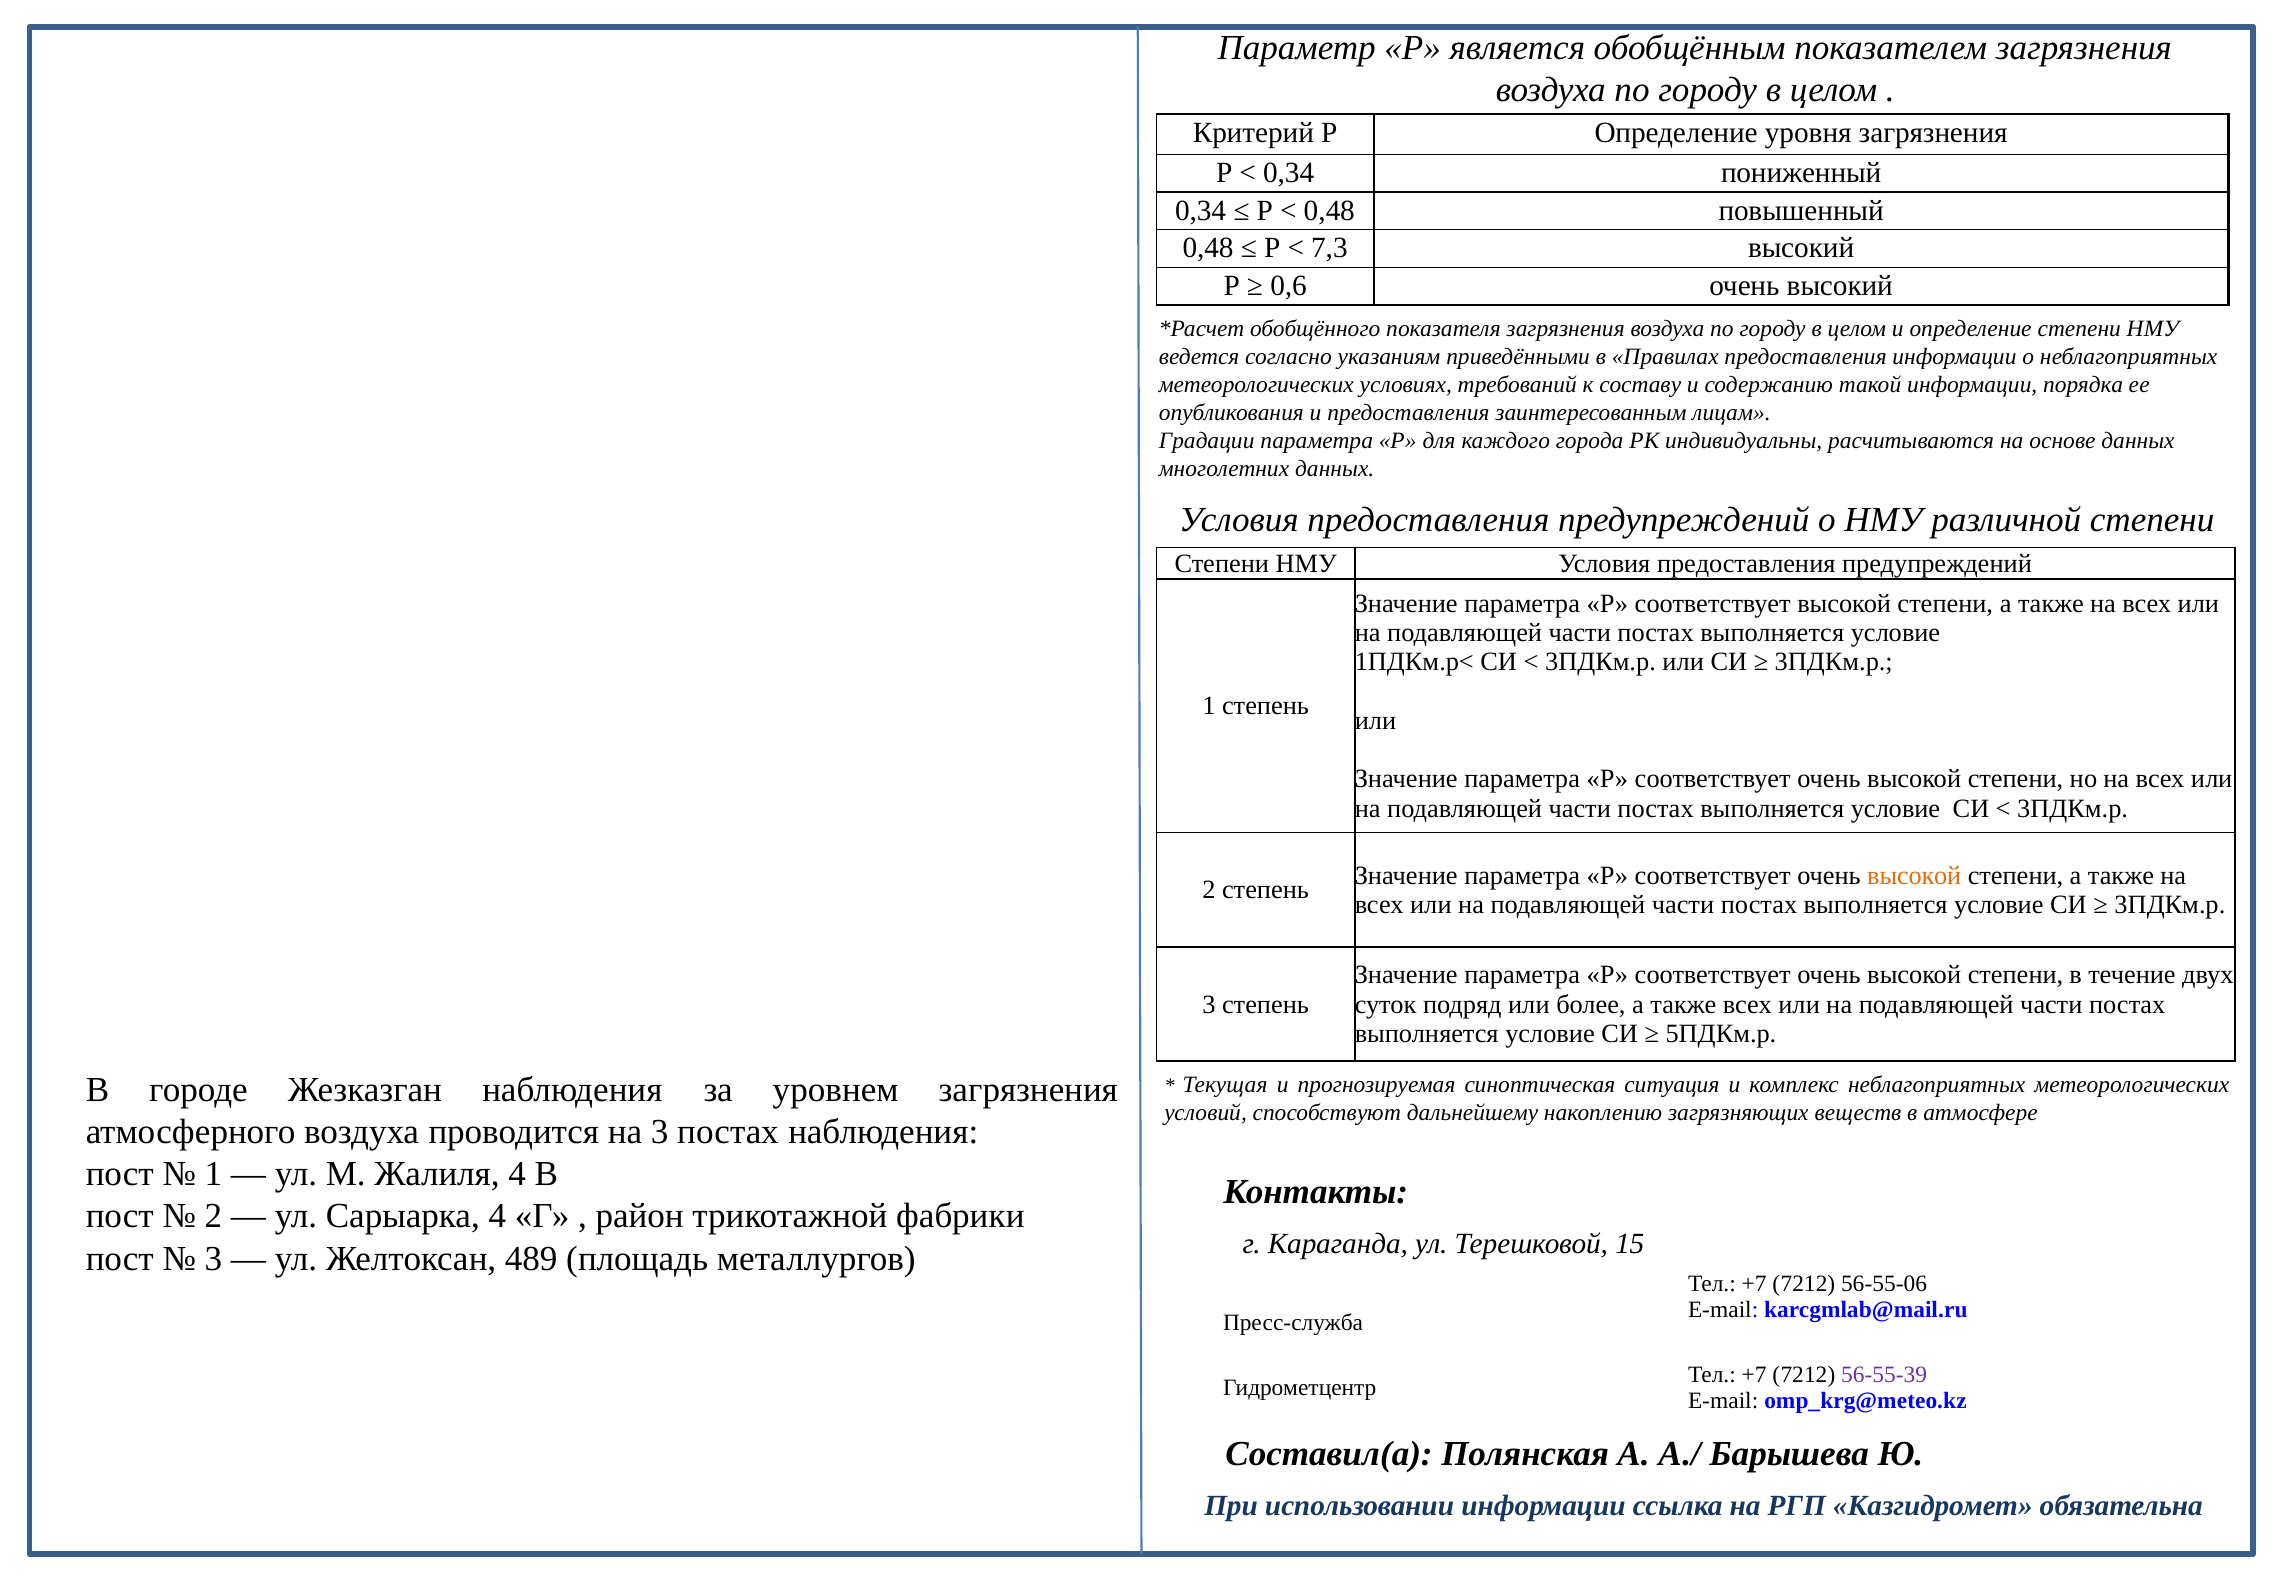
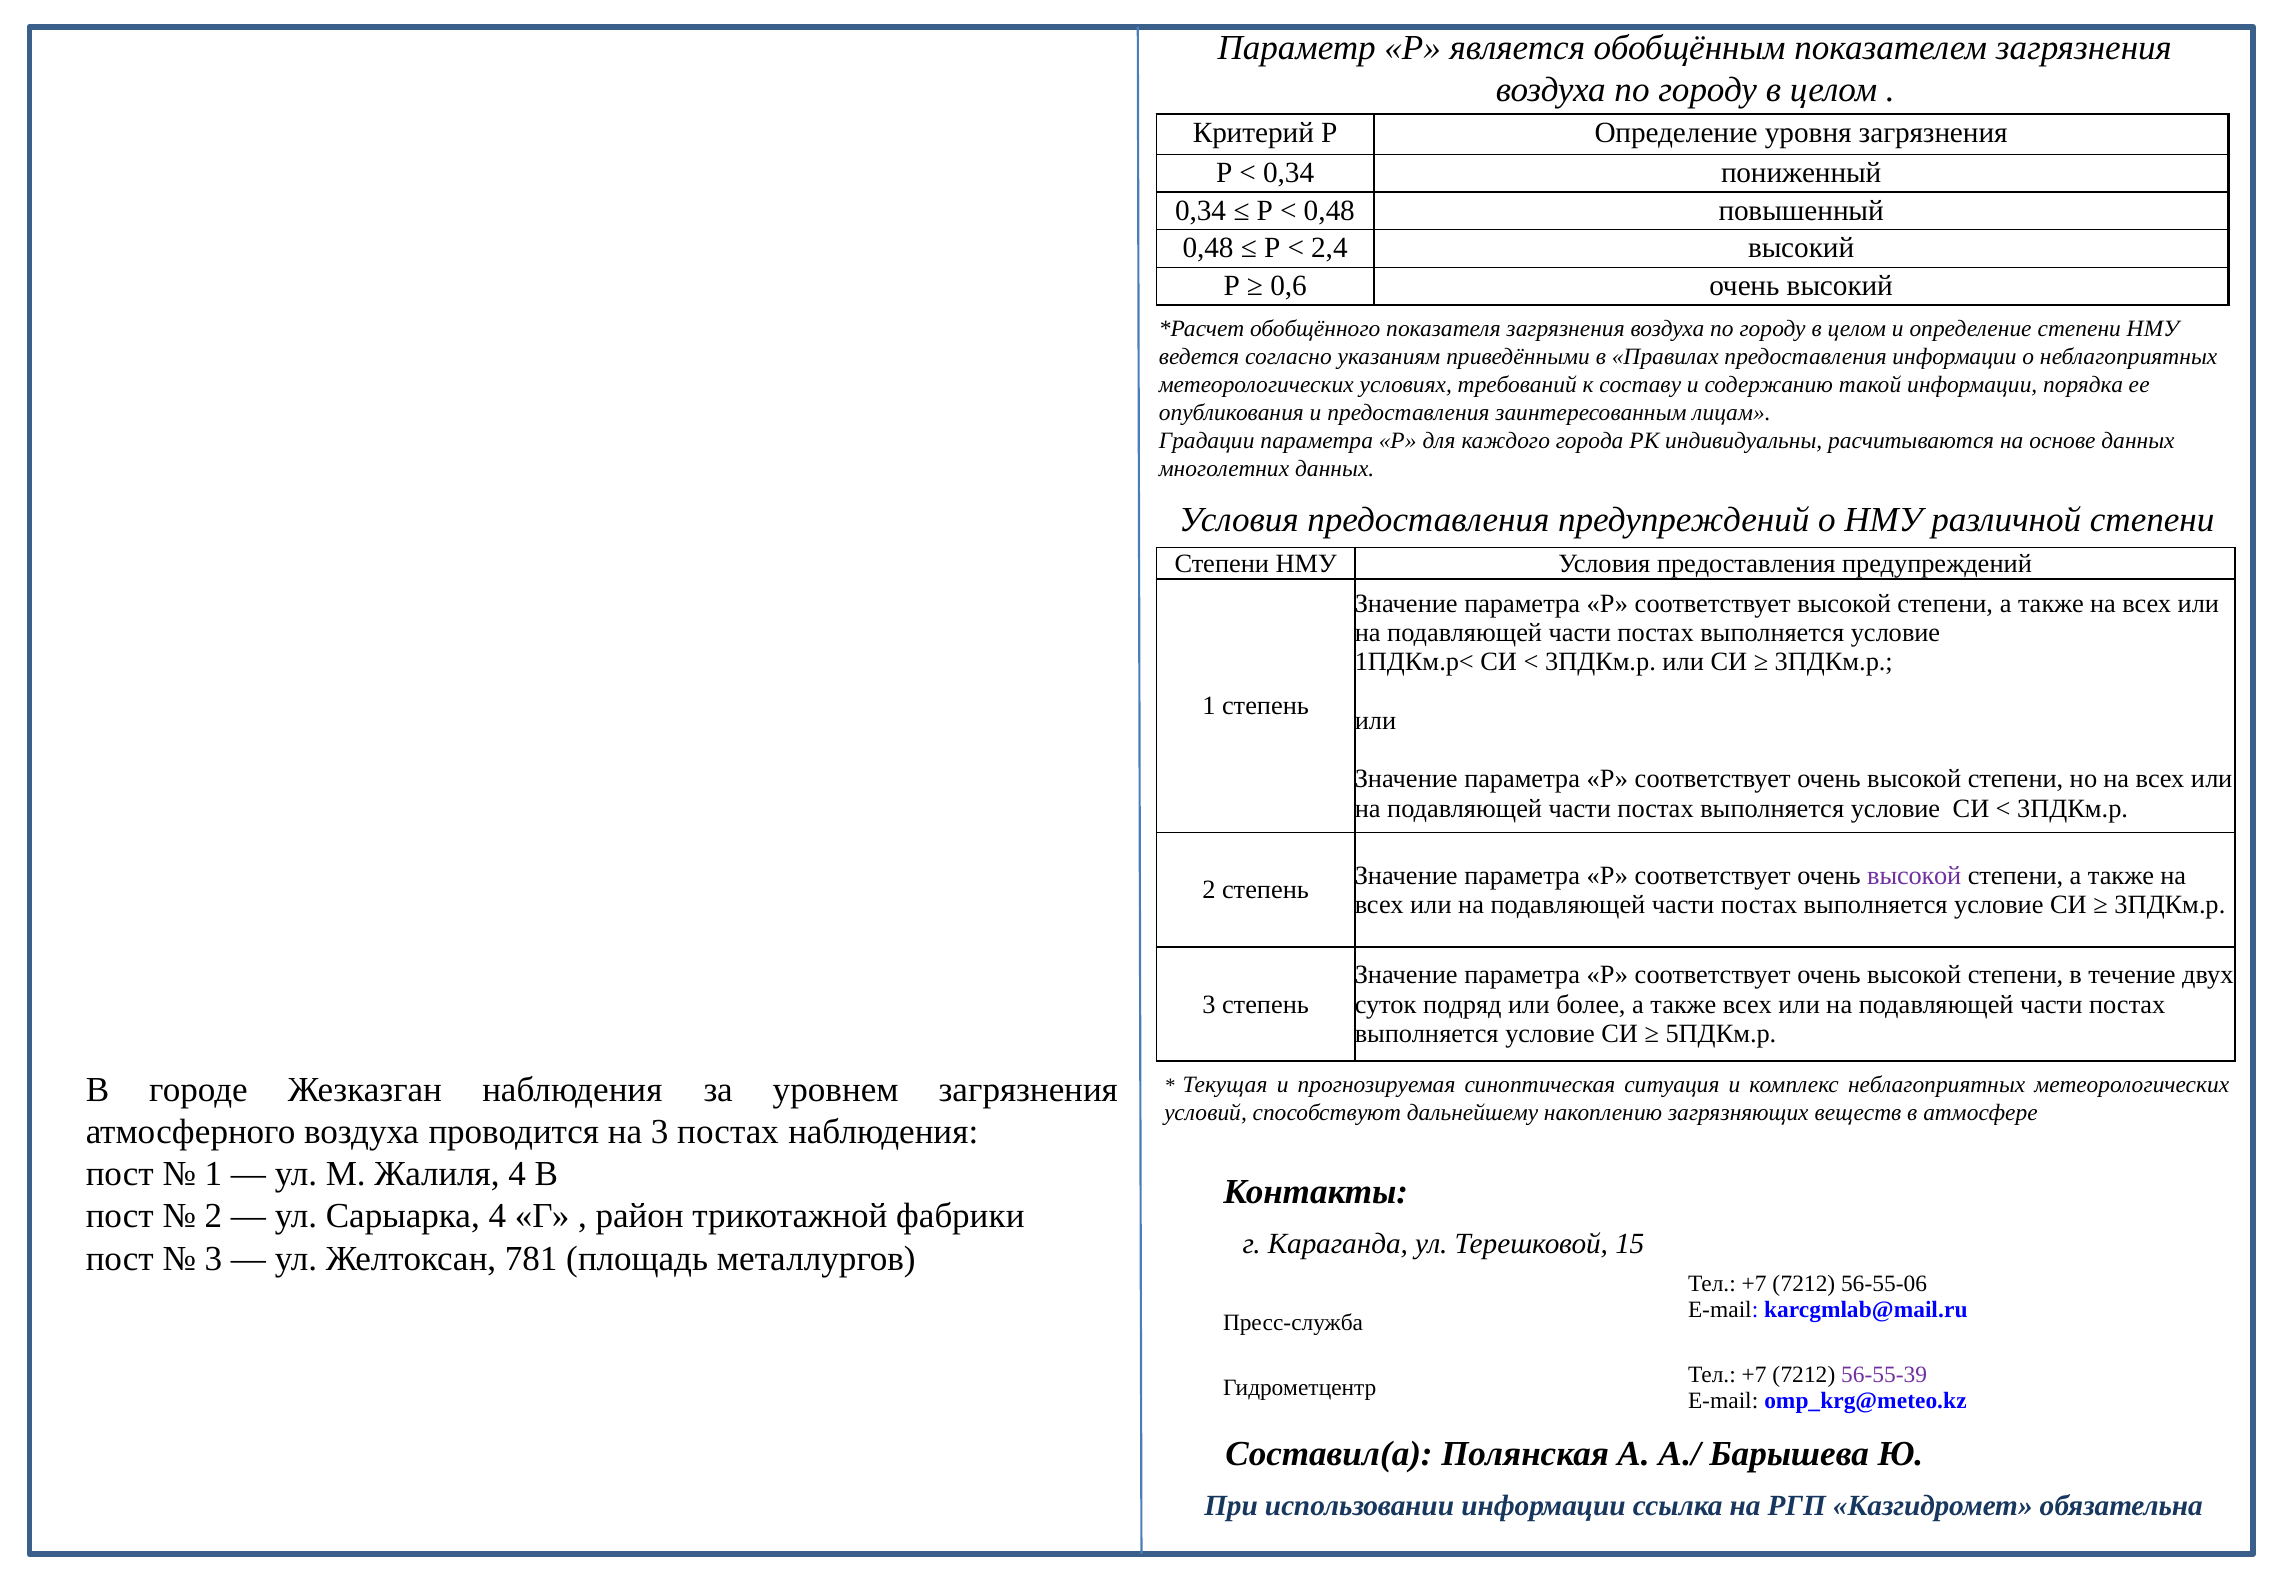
7,3: 7,3 -> 2,4
высокой at (1914, 875) colour: orange -> purple
489: 489 -> 781
